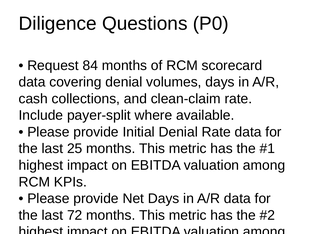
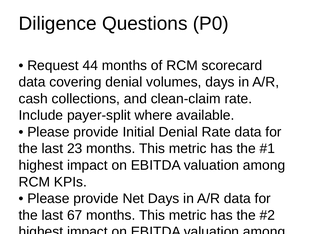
84: 84 -> 44
25: 25 -> 23
72: 72 -> 67
